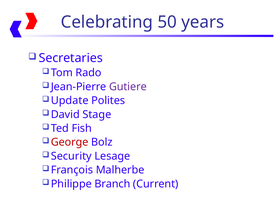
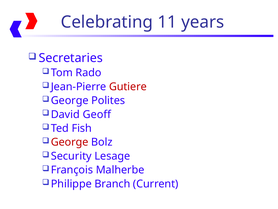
50: 50 -> 11
Gutiere colour: purple -> red
Update at (70, 100): Update -> George
Stage: Stage -> Geoff
